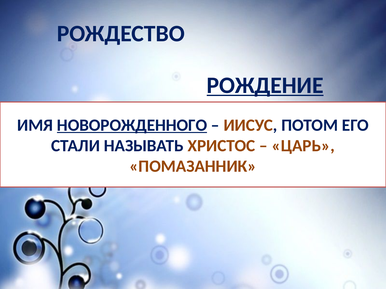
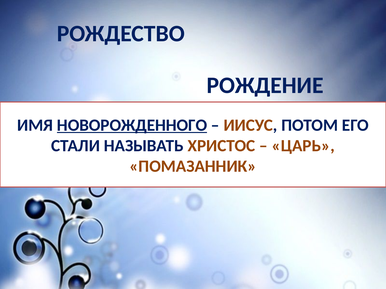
РОЖДЕНИЕ underline: present -> none
